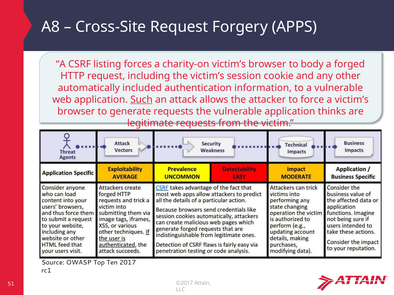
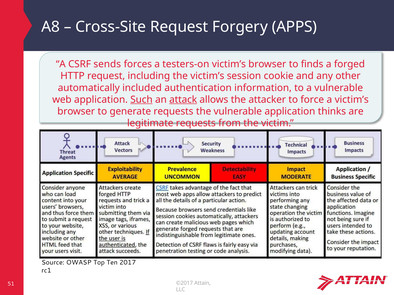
listing: listing -> sends
charity-on: charity-on -> testers-on
body: body -> finds
attack underline: none -> present
